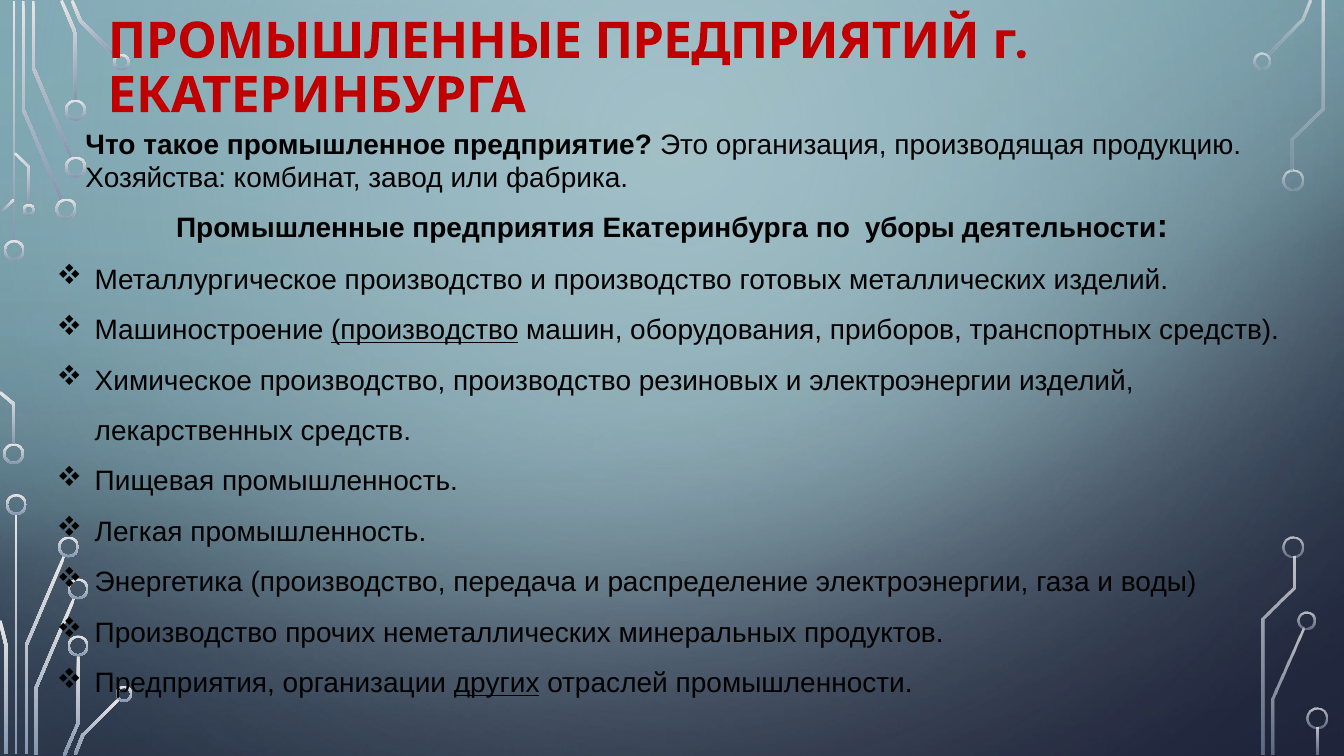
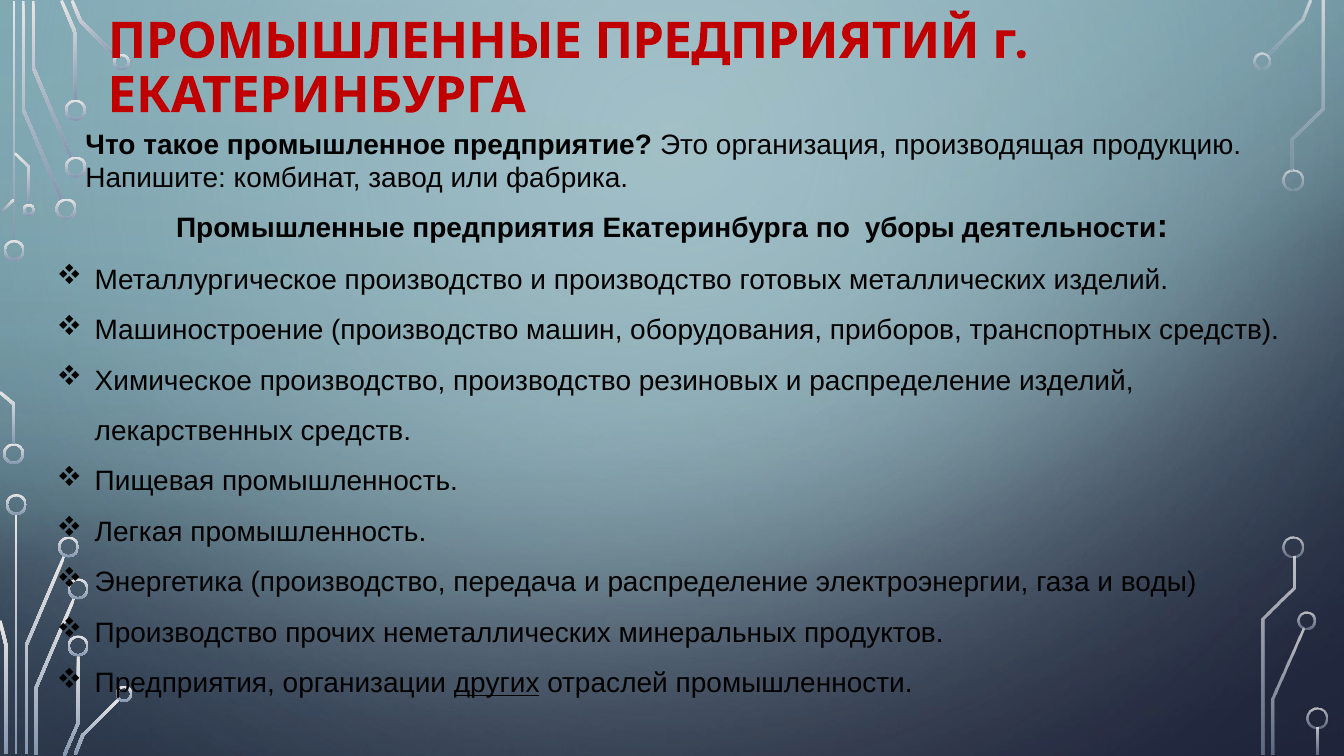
Хозяйства: Хозяйства -> Напишите
производство at (425, 330) underline: present -> none
резиновых и электроэнергии: электроэнергии -> распределение
